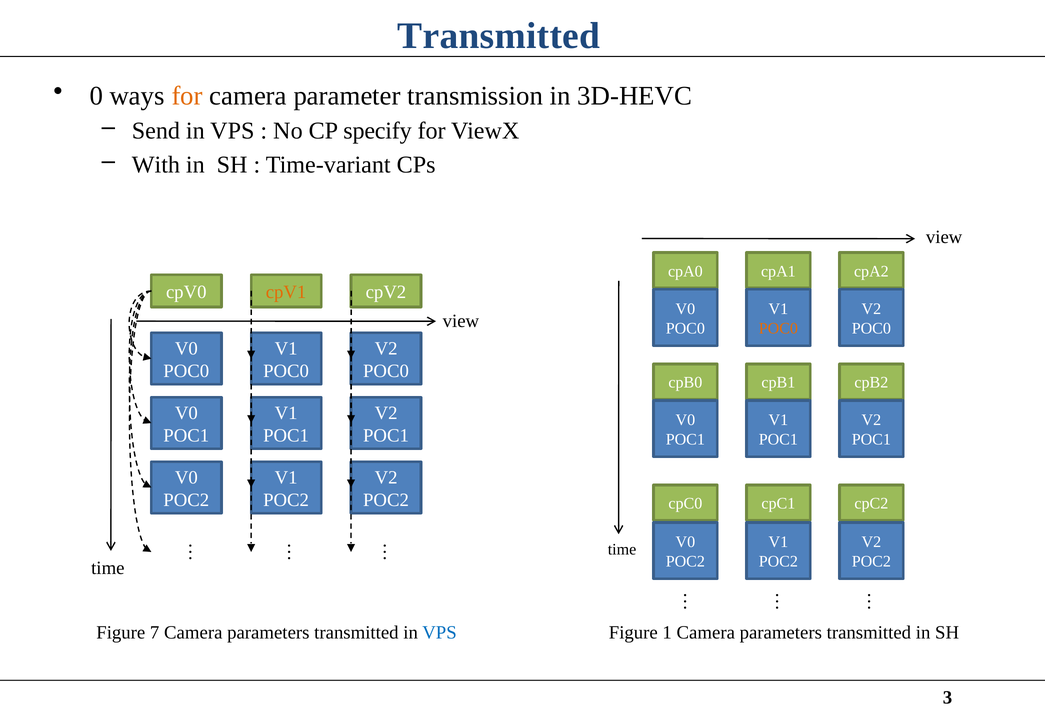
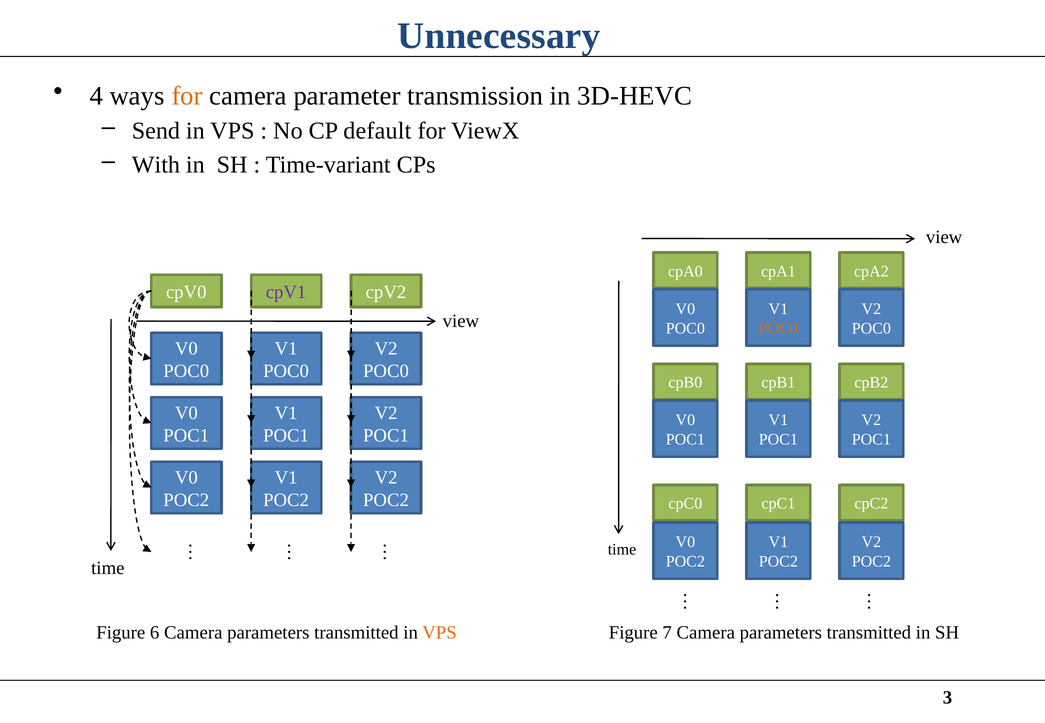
Transmitted at (499, 36): Transmitted -> Unnecessary
0: 0 -> 4
specify: specify -> default
cpV1 colour: orange -> purple
7: 7 -> 6
VPS at (440, 633) colour: blue -> orange
1: 1 -> 7
